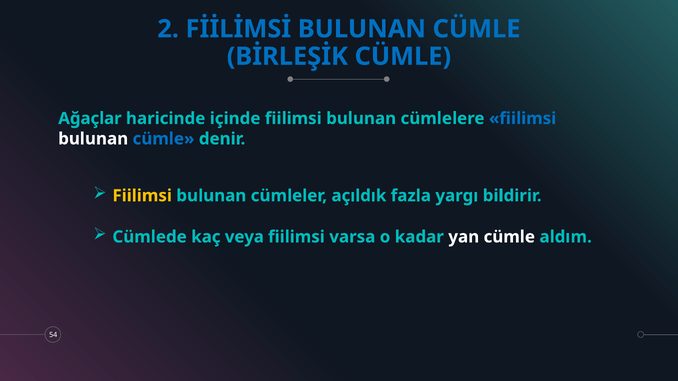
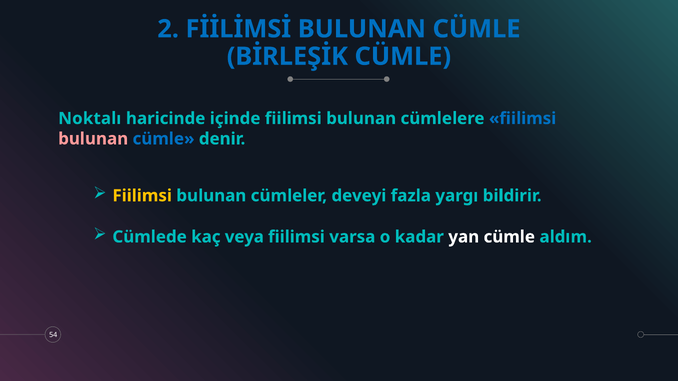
Ağaçlar: Ağaçlar -> Noktalı
bulunan at (93, 139) colour: white -> pink
açıldık: açıldık -> deveyi
